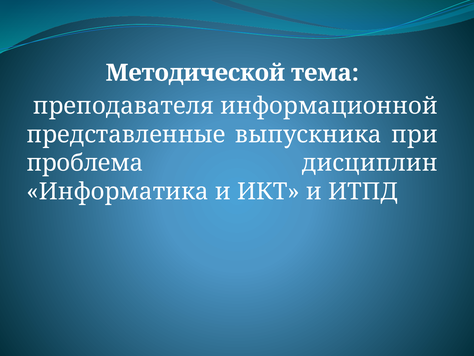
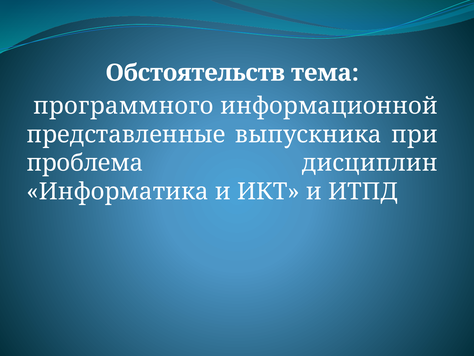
Методической: Методической -> Обстоятельств
преподавателя: преподавателя -> программного
